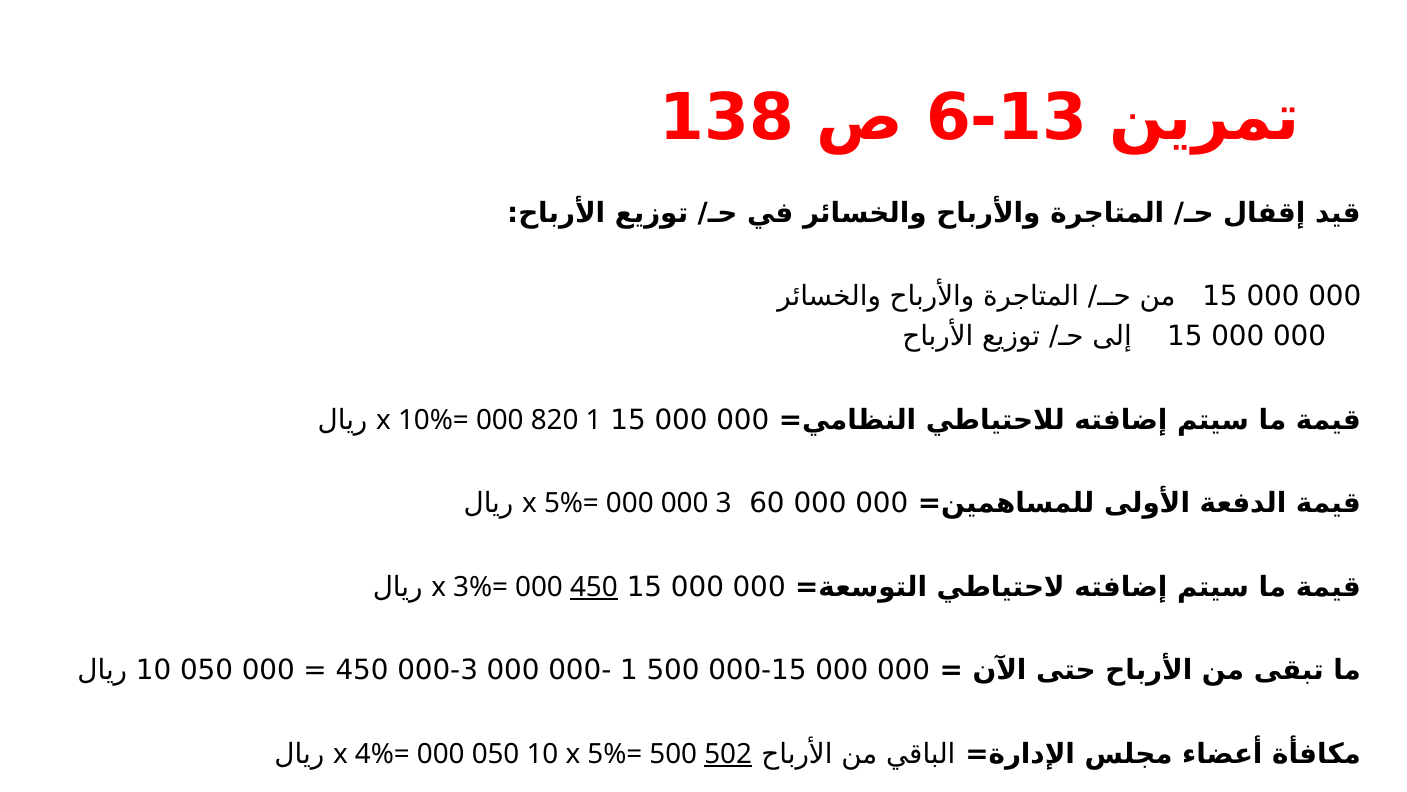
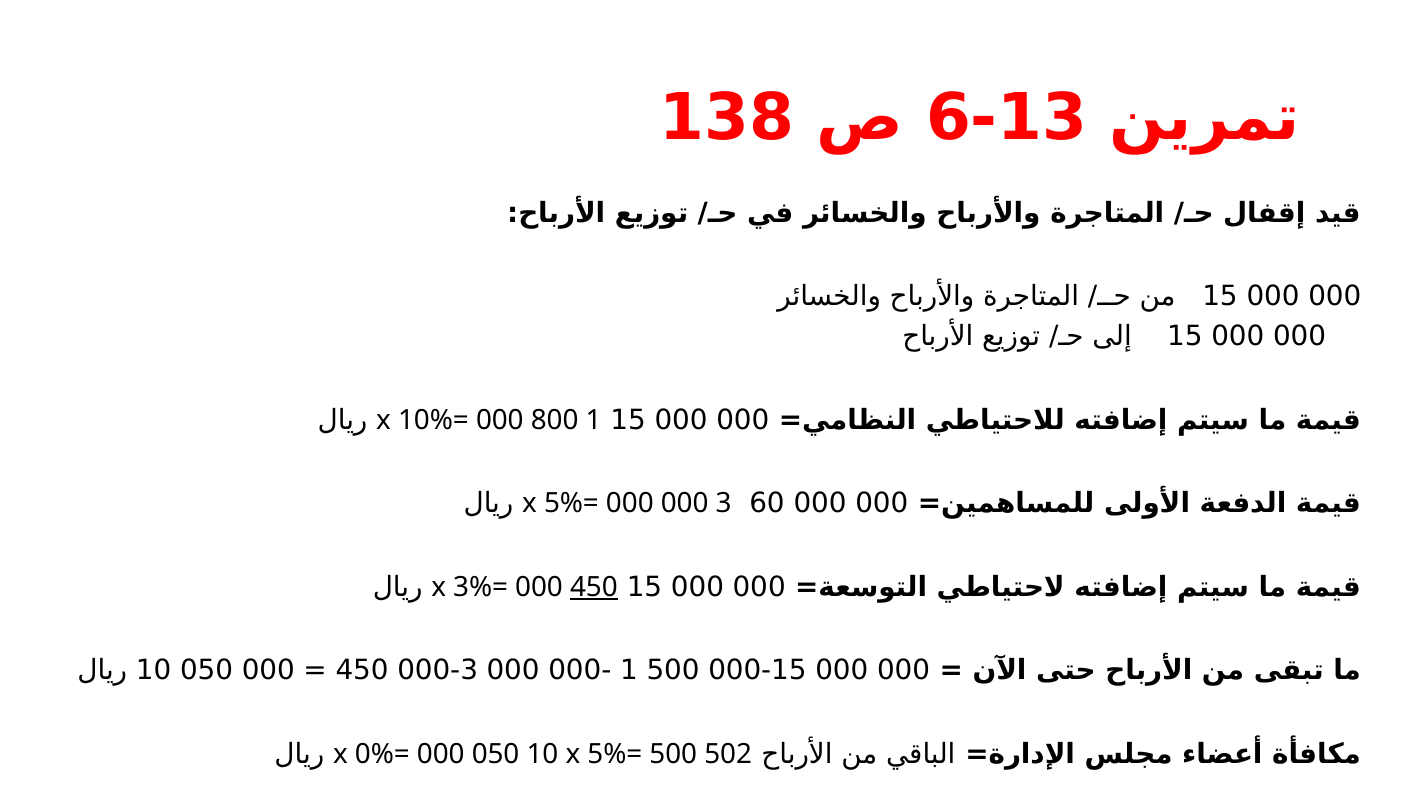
820: 820 -> 800
4%=: 4%= -> 0%=
502 underline: present -> none
